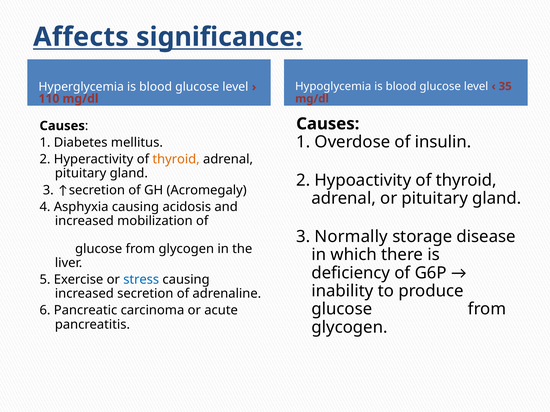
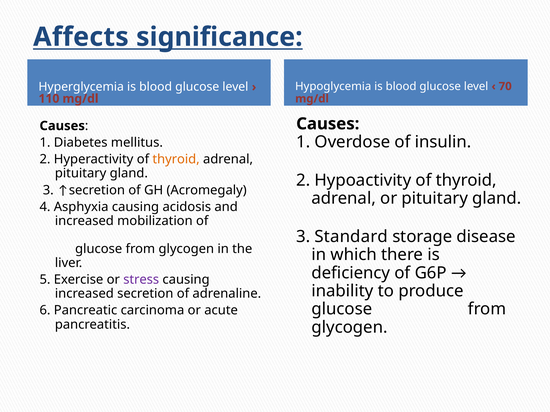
35: 35 -> 70
Normally: Normally -> Standard
stress colour: blue -> purple
